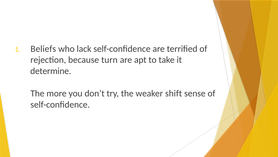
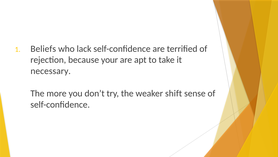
turn: turn -> your
determine: determine -> necessary
